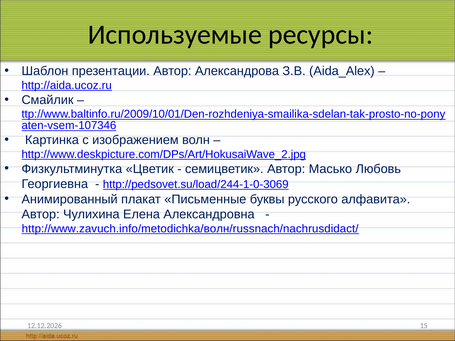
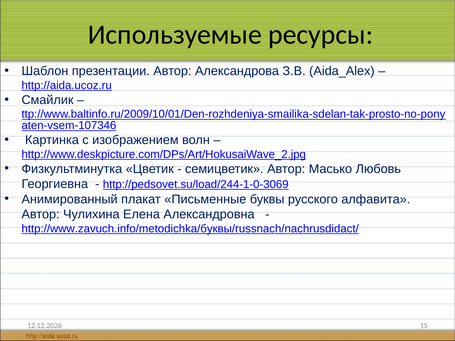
http://www.zavuch.info/metodichka/волн/russnach/nachrusdidact/: http://www.zavuch.info/metodichka/волн/russnach/nachrusdidact/ -> http://www.zavuch.info/metodichka/буквы/russnach/nachrusdidact/
